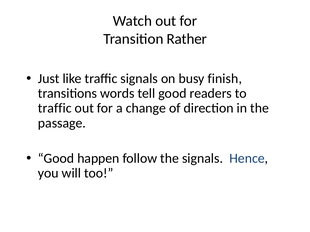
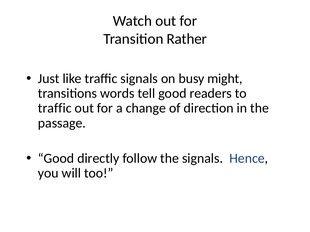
finish: finish -> might
happen: happen -> directly
